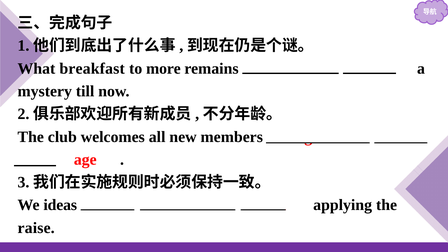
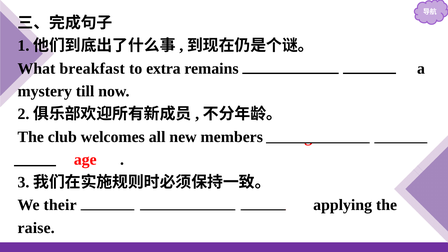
more: more -> extra
ideas: ideas -> their
